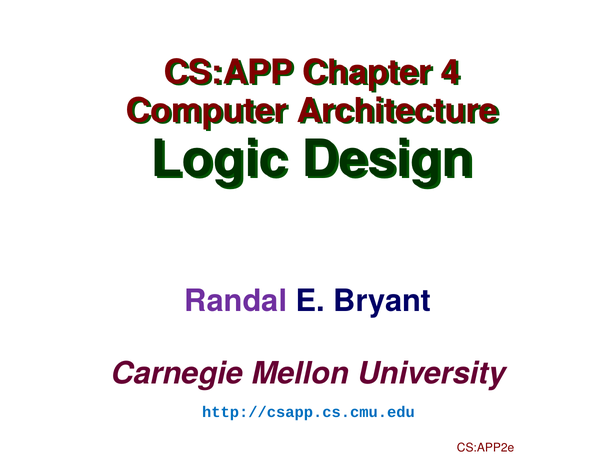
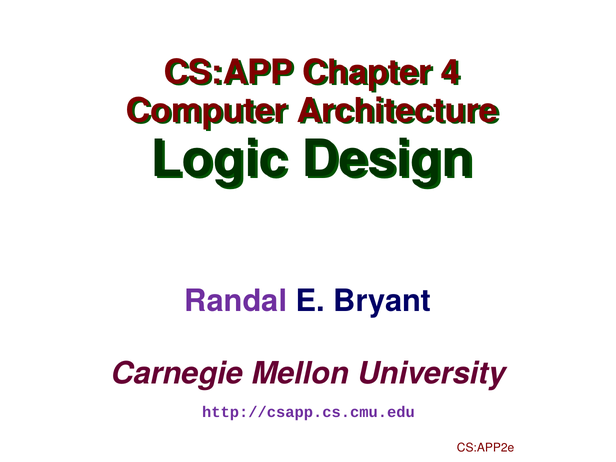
http://csapp.cs.cmu.edu colour: blue -> purple
